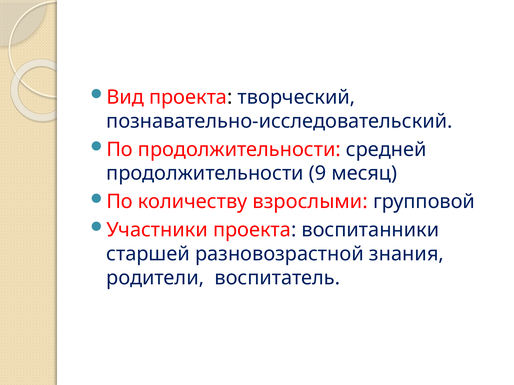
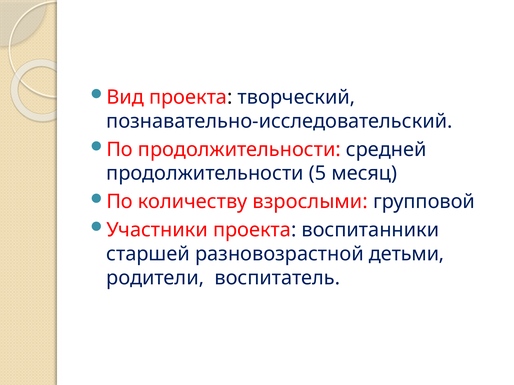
9: 9 -> 5
знания: знания -> детьми
